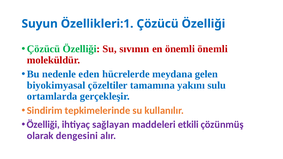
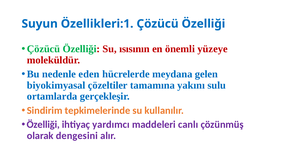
sıvının: sıvının -> ısısının
önemli önemli: önemli -> yüzeye
sağlayan: sağlayan -> yardımcı
etkili: etkili -> canlı
